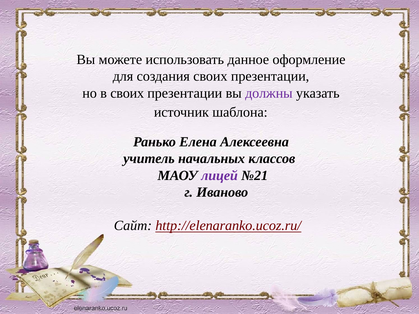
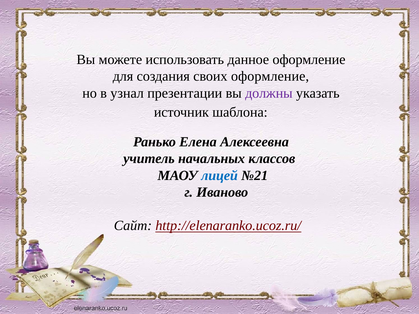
создания своих презентации: презентации -> оформление
в своих: своих -> узнал
лицей colour: purple -> blue
